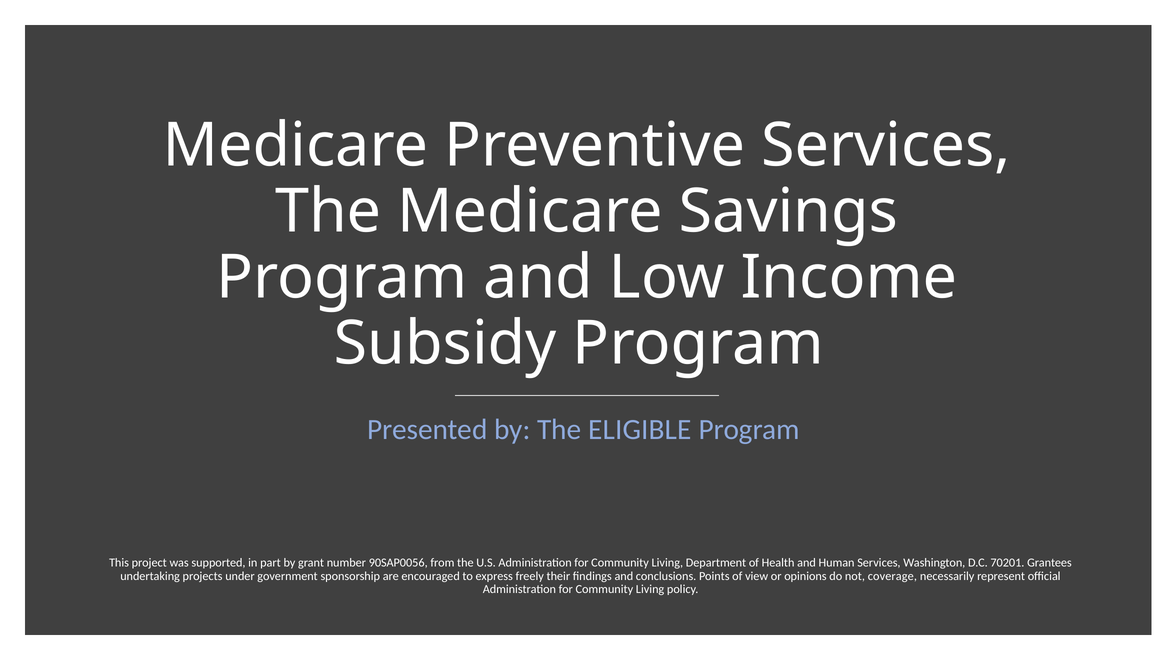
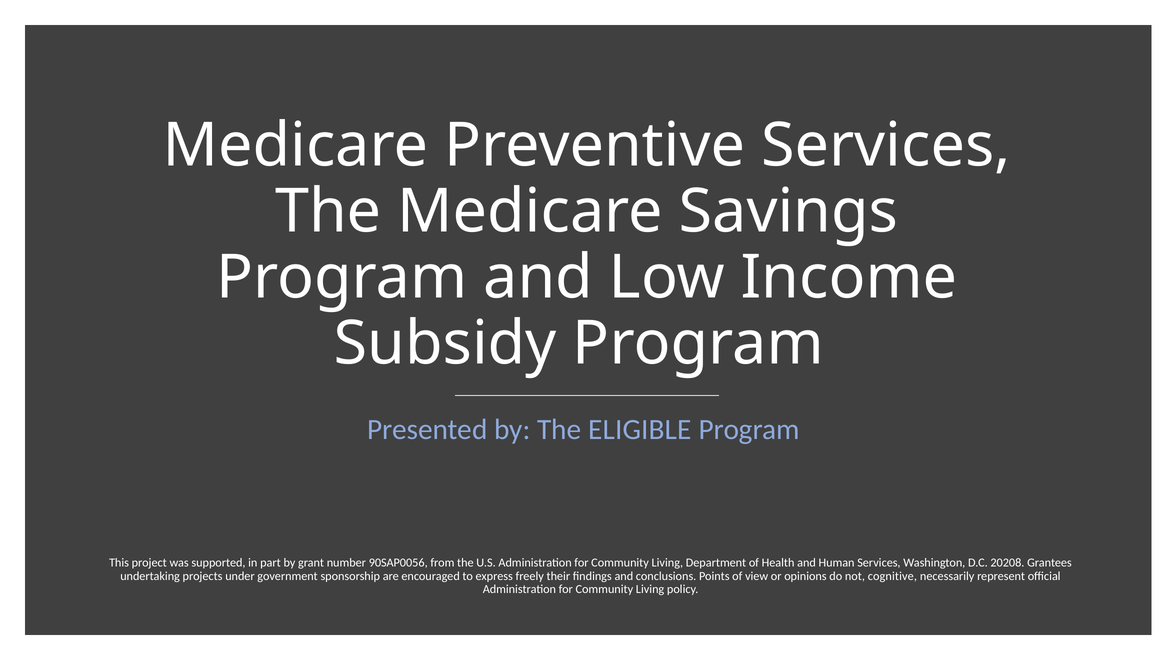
70201: 70201 -> 20208
coverage: coverage -> cognitive
